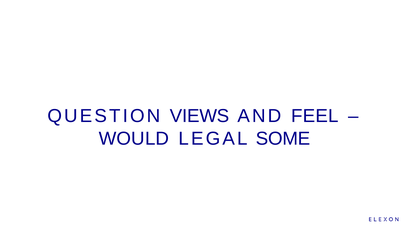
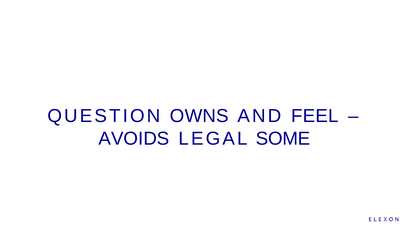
VIEWS: VIEWS -> OWNS
WOULD: WOULD -> AVOIDS
